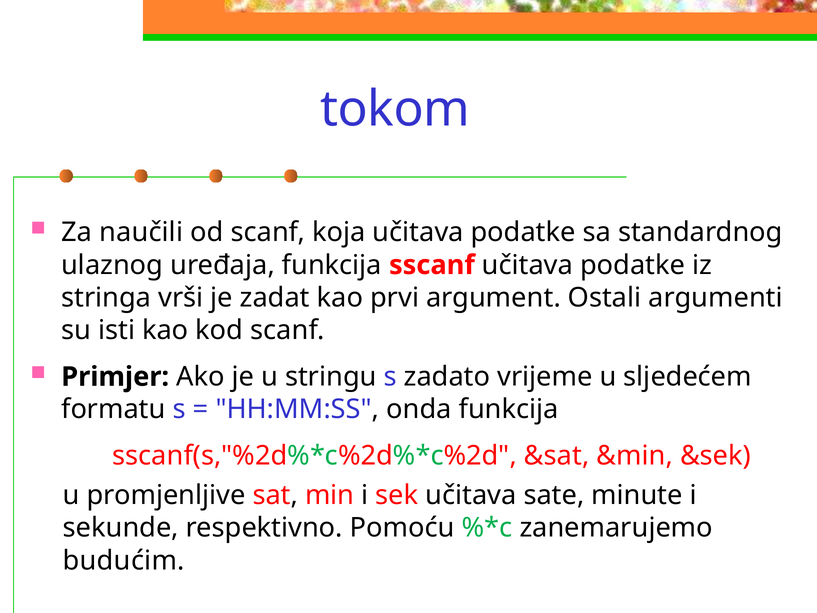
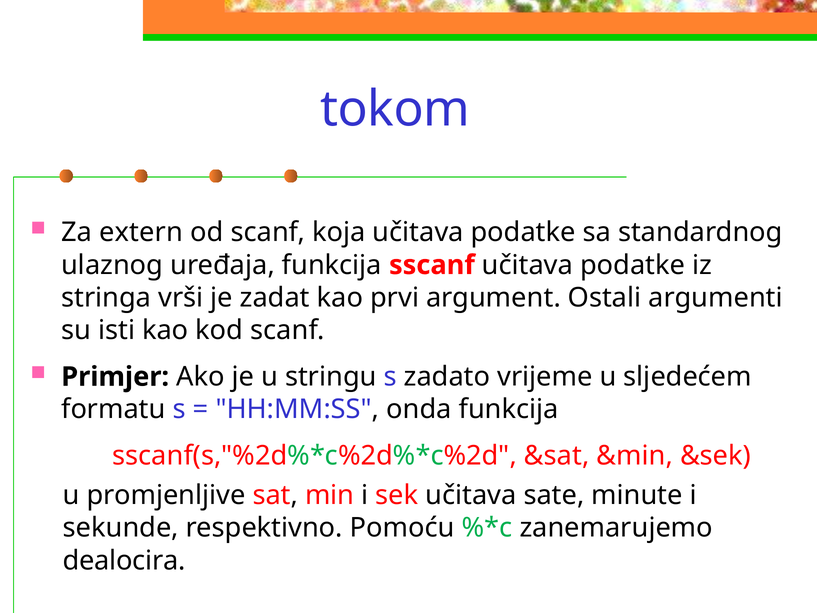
naučili: naučili -> extern
budućim: budućim -> dealocira
